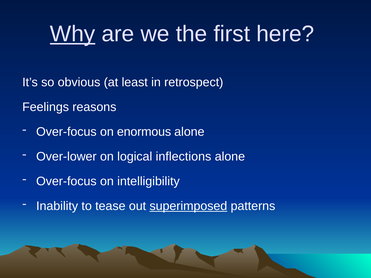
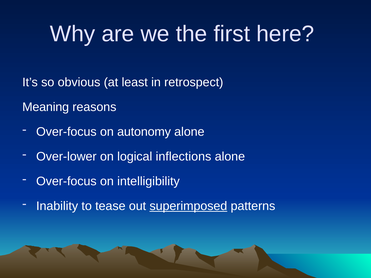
Why underline: present -> none
Feelings: Feelings -> Meaning
enormous: enormous -> autonomy
